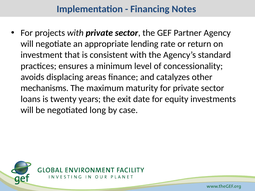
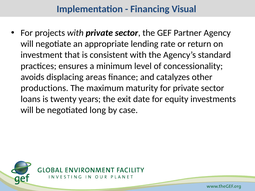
Notes: Notes -> Visual
mechanisms: mechanisms -> productions
